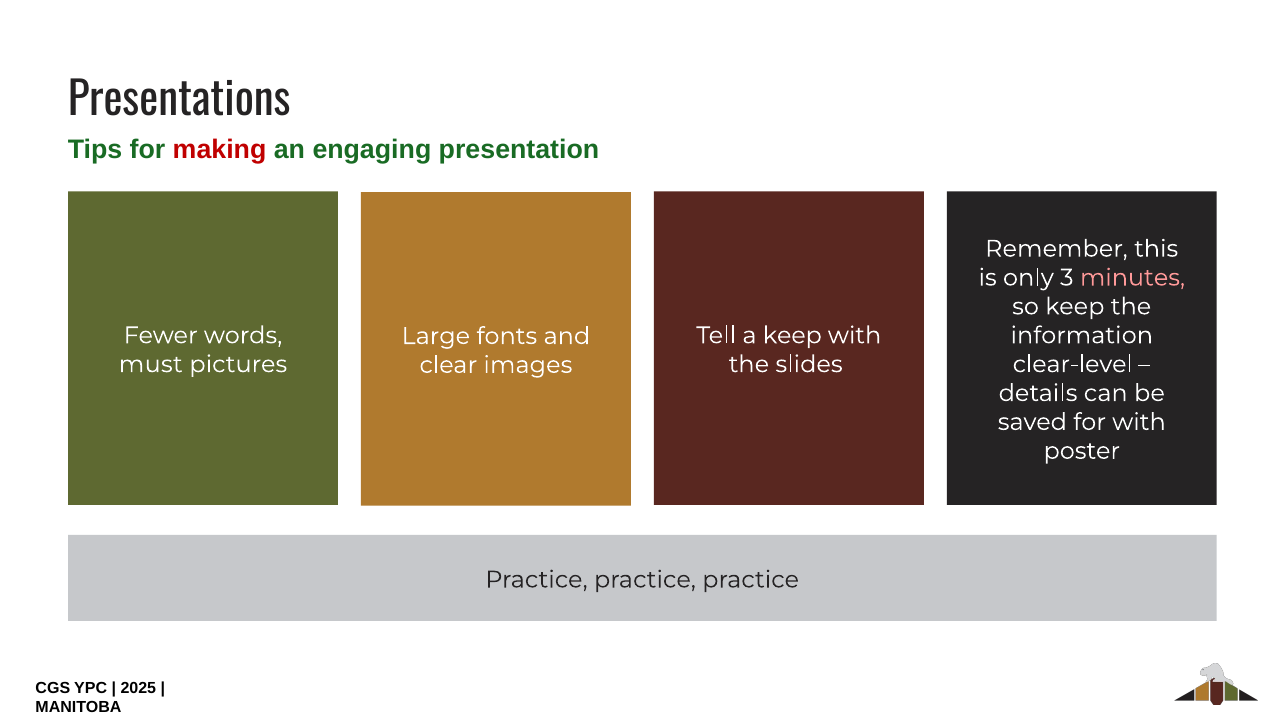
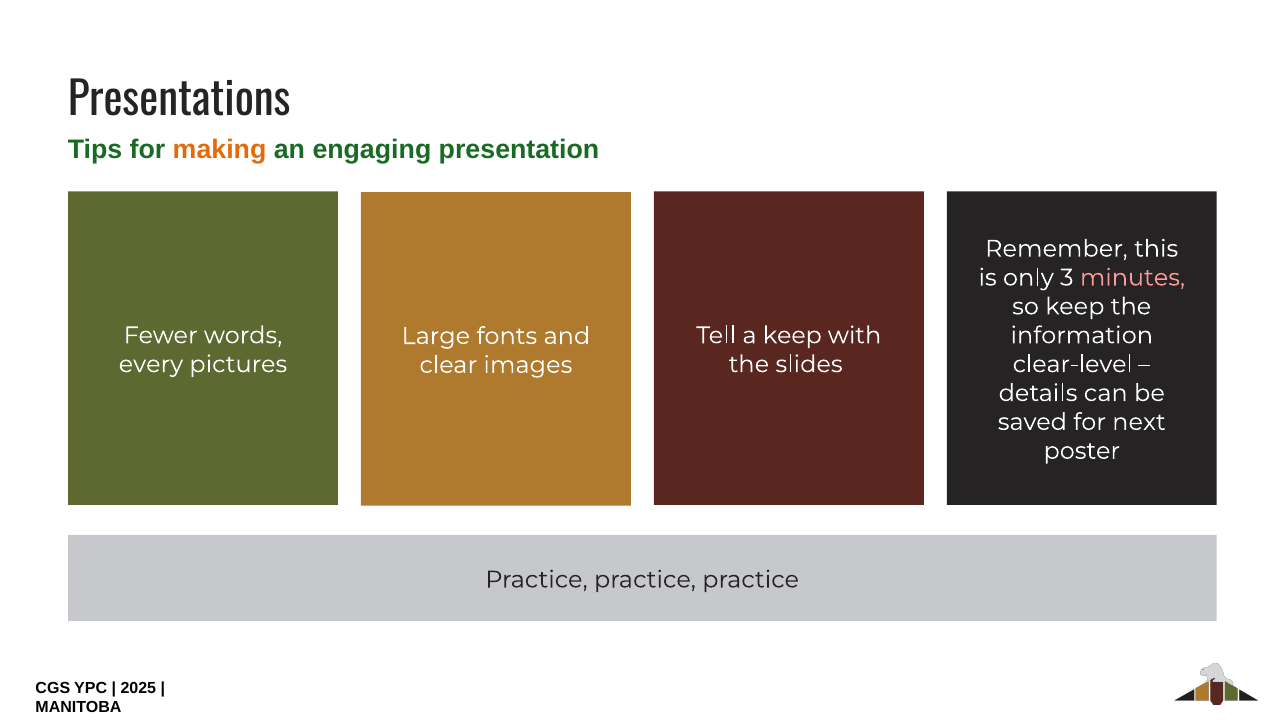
making colour: red -> orange
must: must -> every
for with: with -> next
